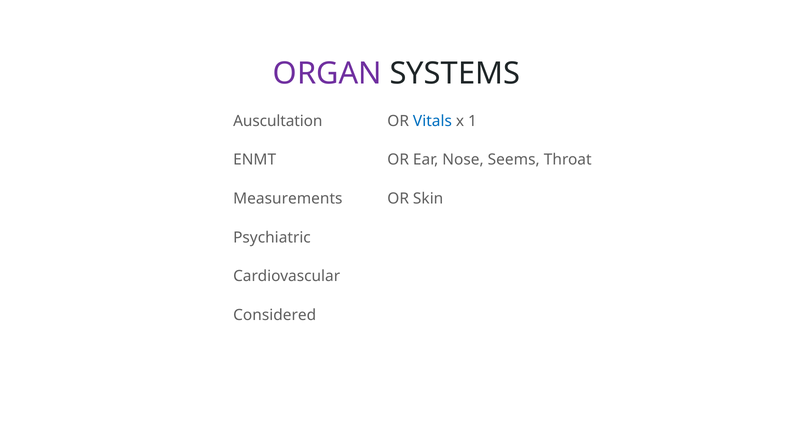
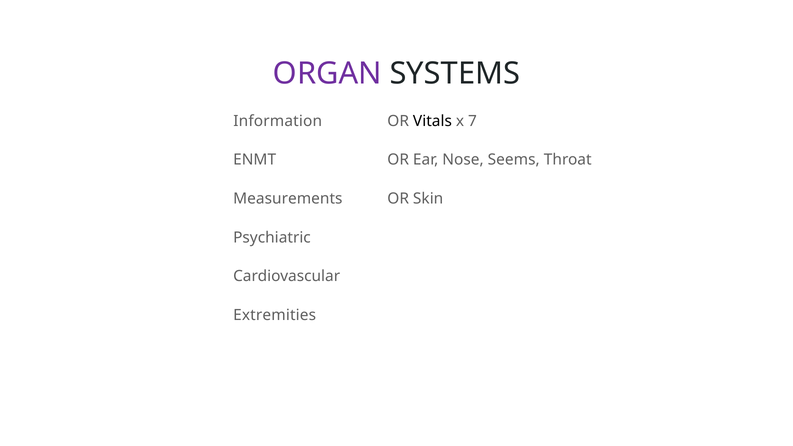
Auscultation: Auscultation -> Information
Vitals colour: blue -> black
1: 1 -> 7
Considered: Considered -> Extremities
